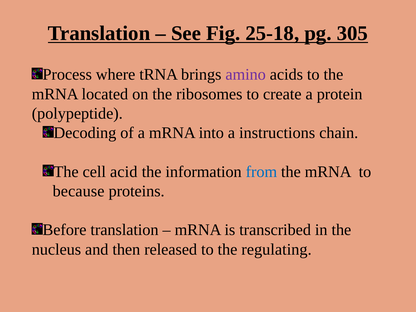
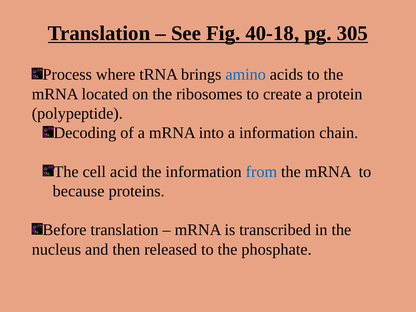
25-18: 25-18 -> 40-18
amino colour: purple -> blue
a instructions: instructions -> information
regulating: regulating -> phosphate
